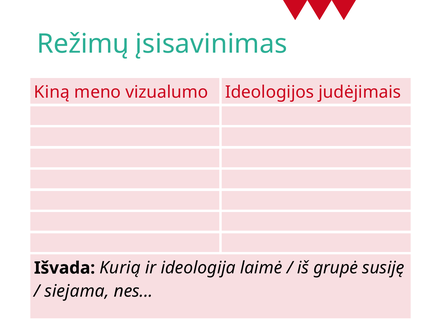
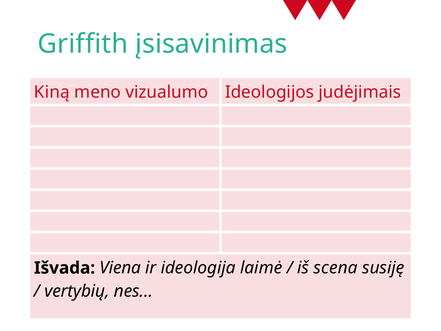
Režimų: Režimų -> Griffith
Kurią: Kurią -> Viena
grupė: grupė -> scena
siejama: siejama -> vertybių
